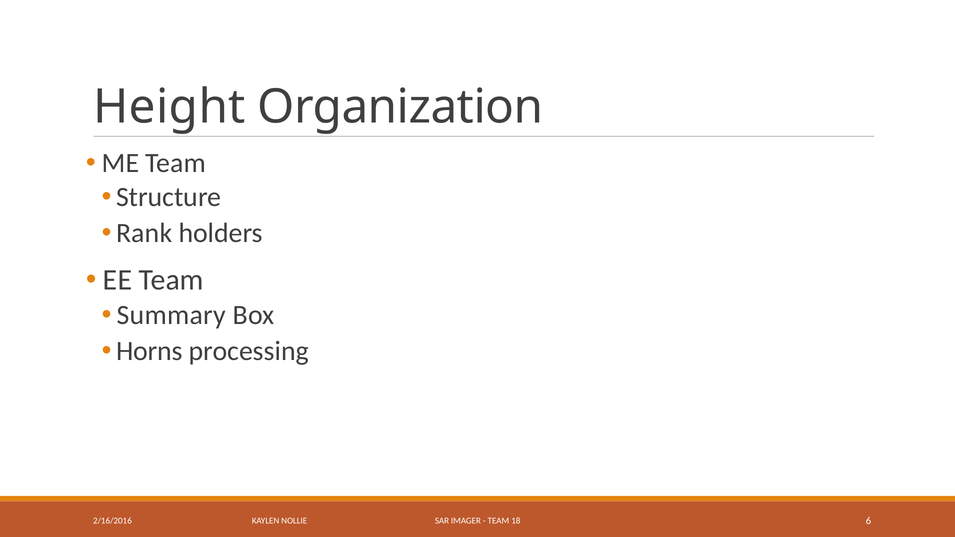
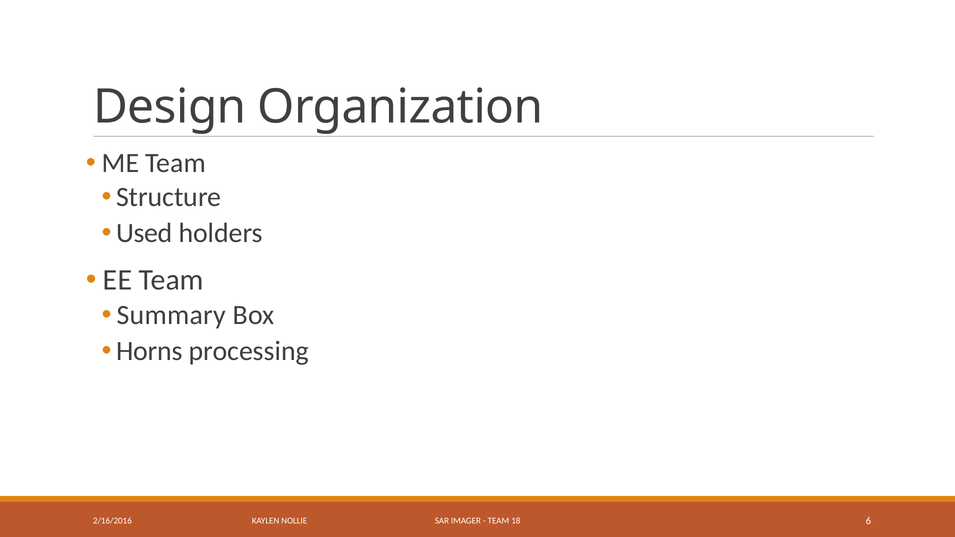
Height: Height -> Design
Rank: Rank -> Used
